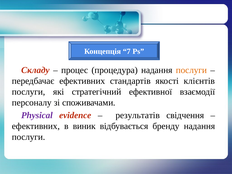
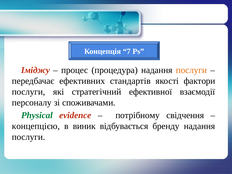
Складу: Складу -> Іміджу
клієнтів: клієнтів -> фактори
Physical colour: purple -> green
результатів: результатів -> потрібному
ефективних at (36, 126): ефективних -> концепцією
